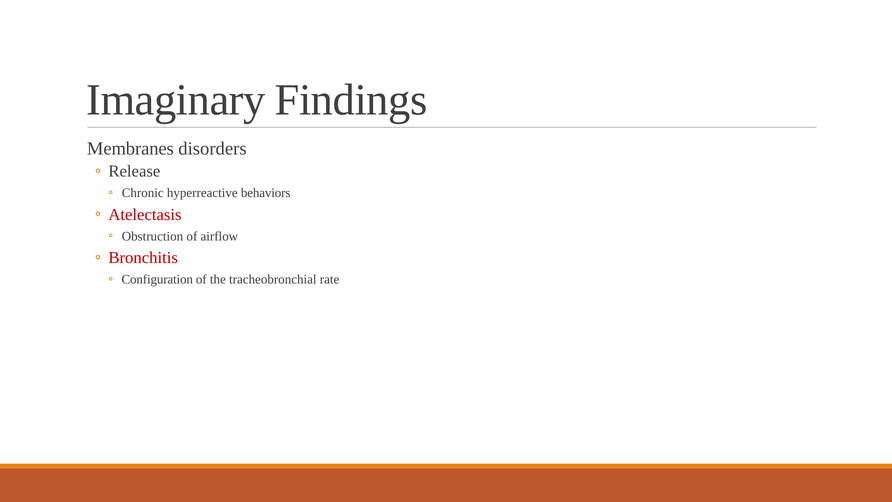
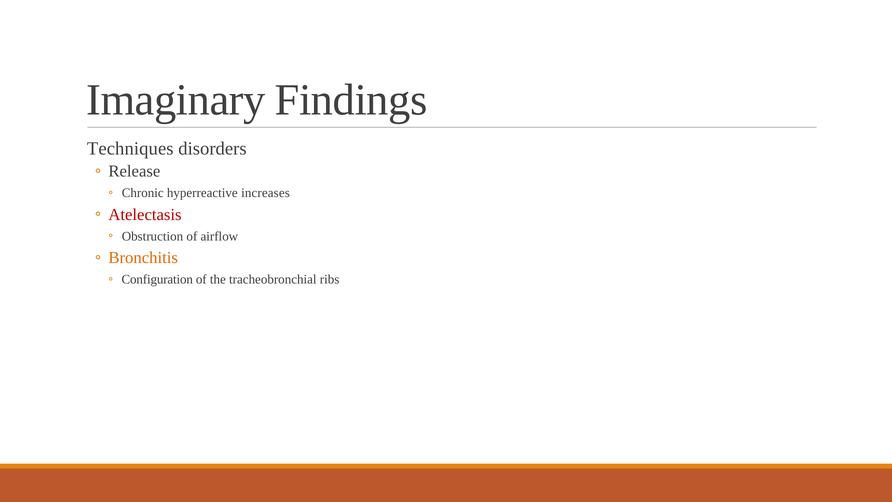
Membranes: Membranes -> Techniques
behaviors: behaviors -> increases
Bronchitis colour: red -> orange
rate: rate -> ribs
